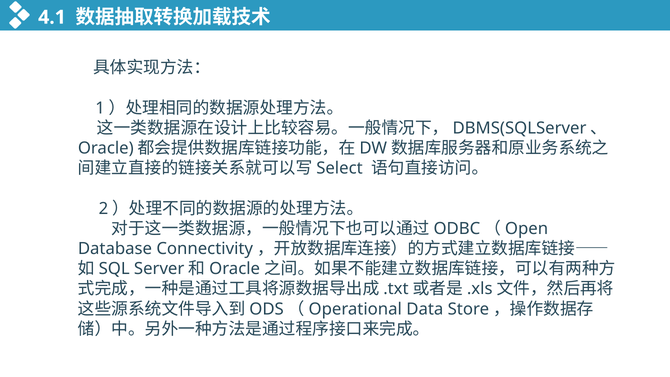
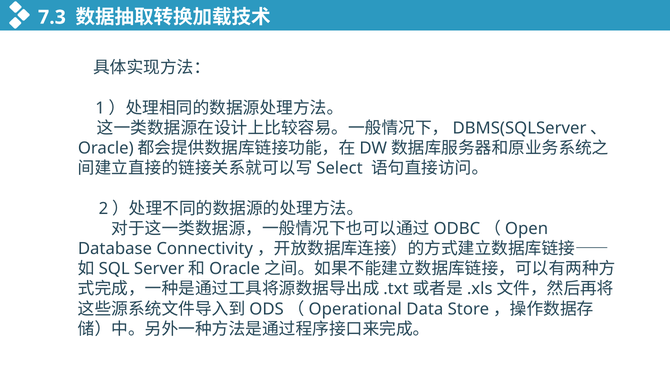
4.1: 4.1 -> 7.3
